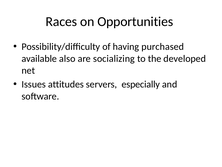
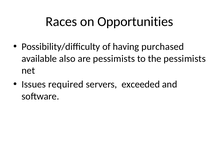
are socializing: socializing -> pessimists
the developed: developed -> pessimists
attitudes: attitudes -> required
especially: especially -> exceeded
